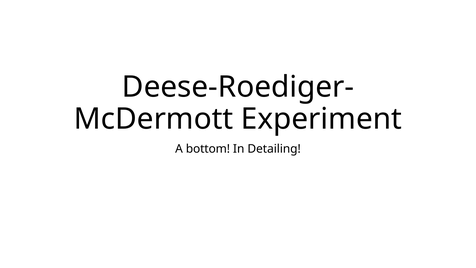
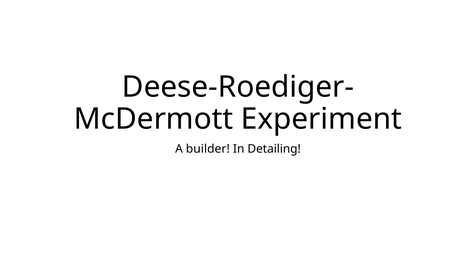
bottom: bottom -> builder
